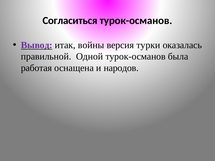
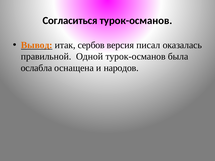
Вывод colour: purple -> orange
войны: войны -> сербов
турки: турки -> писал
работая: работая -> ослабла
